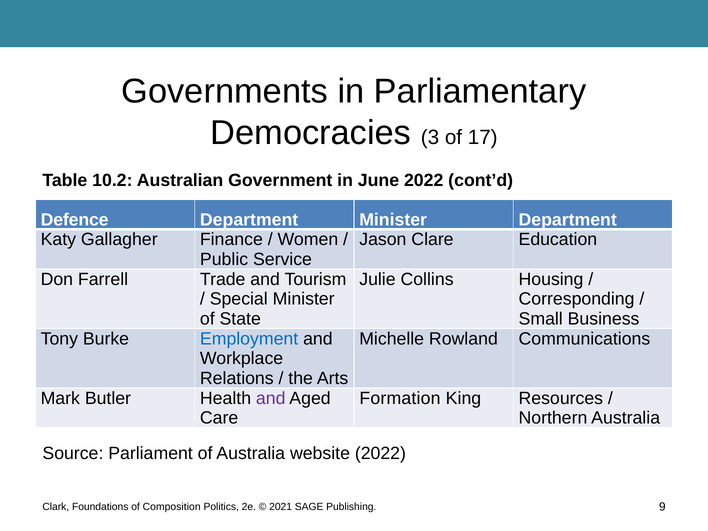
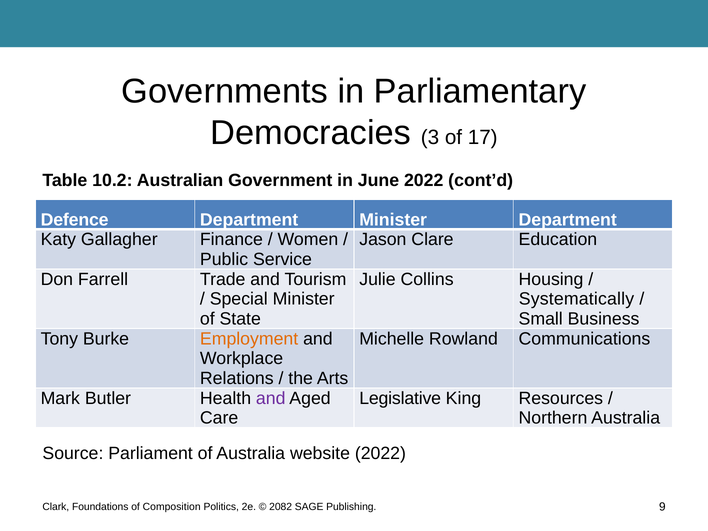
Corresponding: Corresponding -> Systematically
Employment colour: blue -> orange
Formation: Formation -> Legislative
2021: 2021 -> 2082
